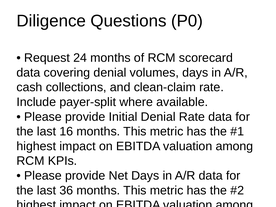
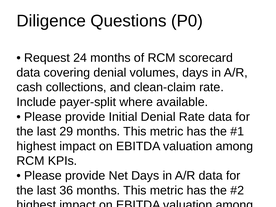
16: 16 -> 29
